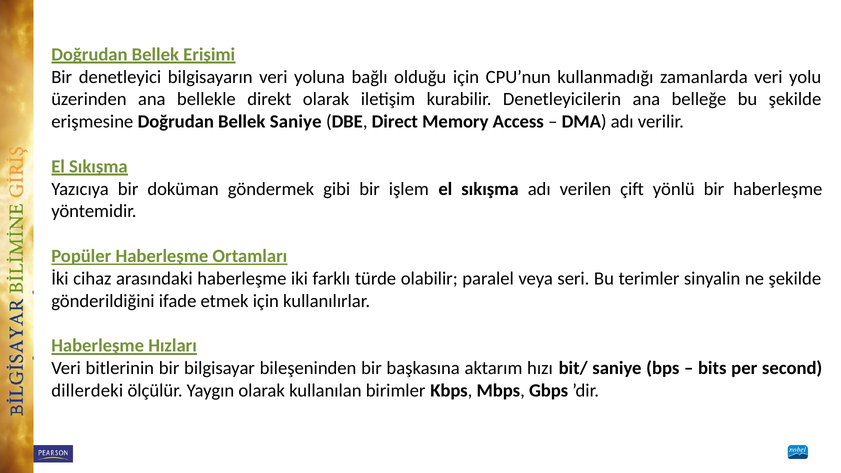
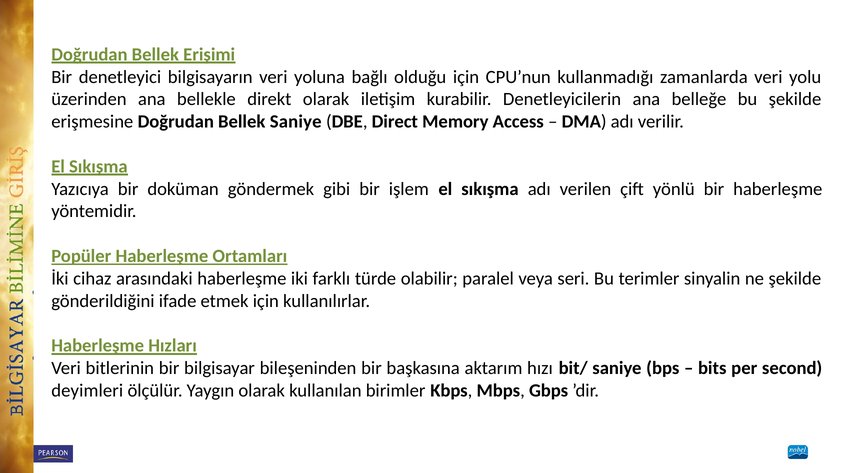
dillerdeki: dillerdeki -> deyimleri
